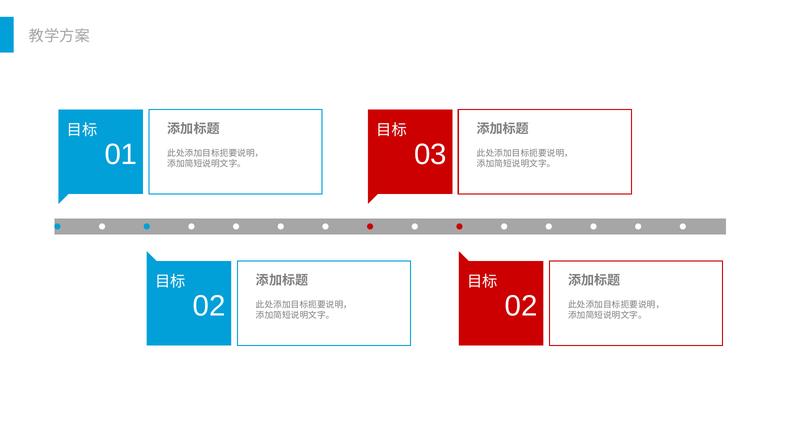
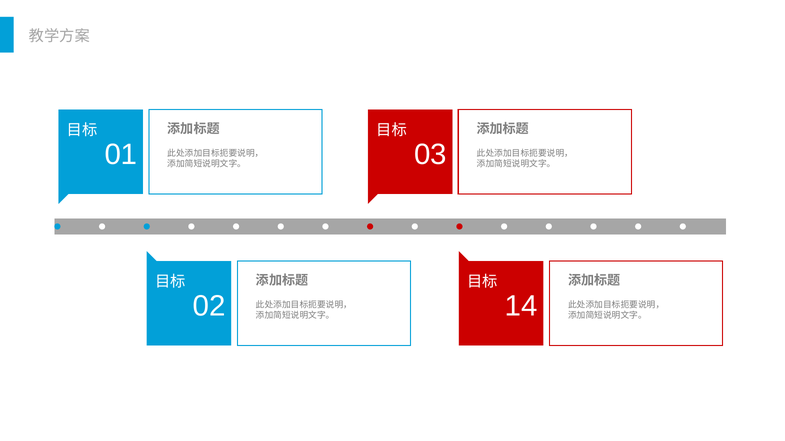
02 at (521, 307): 02 -> 14
